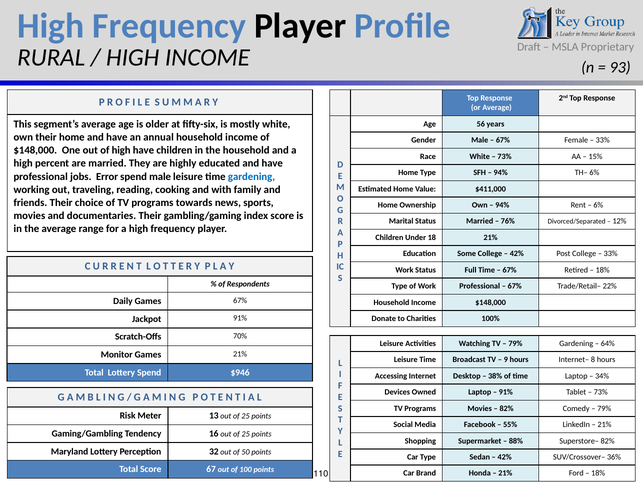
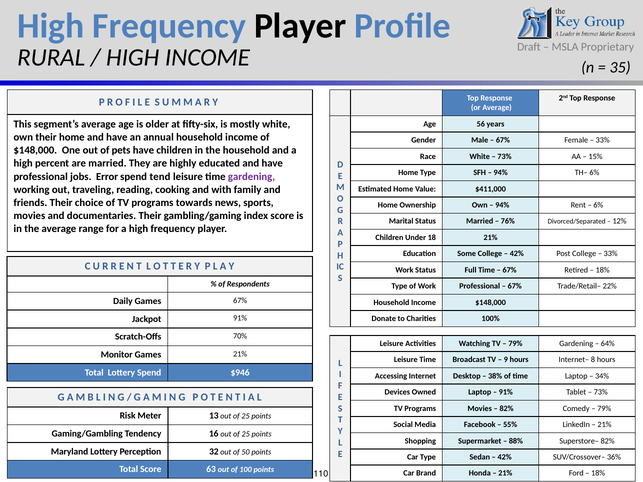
93: 93 -> 35
of high: high -> pets
spend male: male -> tend
gardening at (251, 177) colour: blue -> purple
67: 67 -> 63
